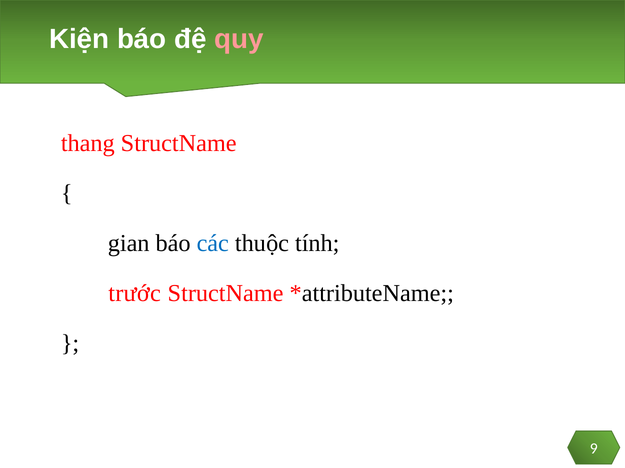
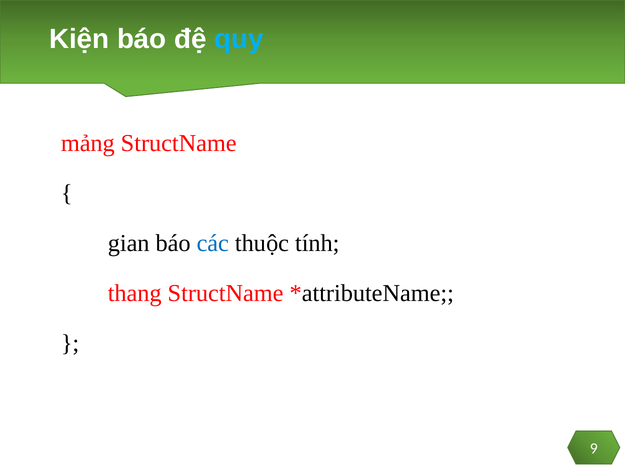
quy colour: pink -> light blue
thang: thang -> mảng
trước: trước -> thang
